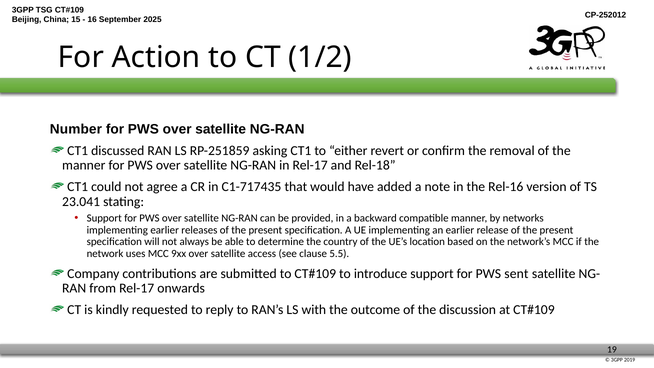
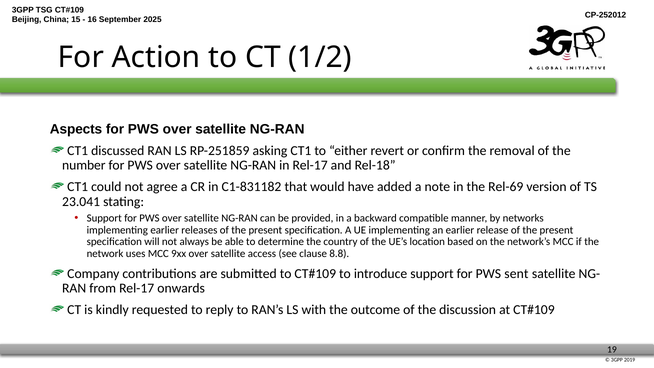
Number: Number -> Aspects
manner at (84, 165): manner -> number
C1-717435: C1-717435 -> C1-831182
Rel-16: Rel-16 -> Rel-69
5.5: 5.5 -> 8.8
